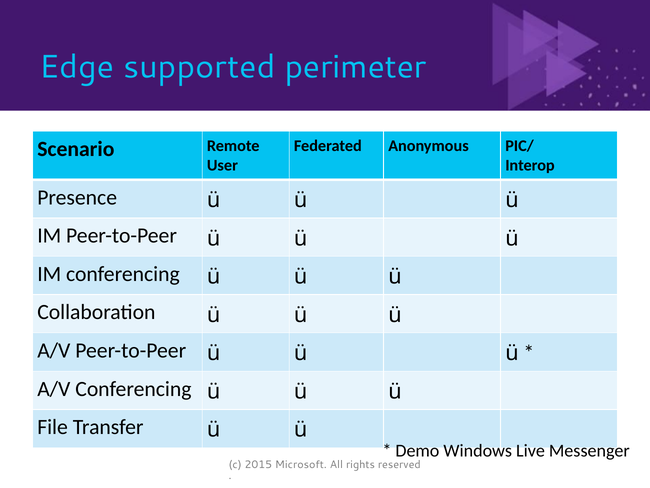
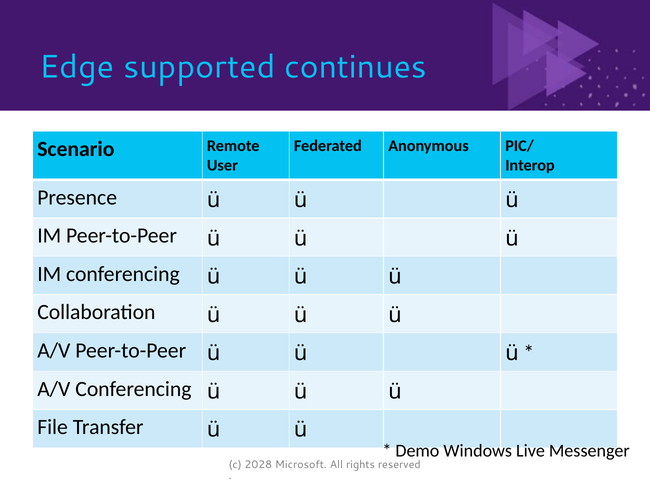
perimeter: perimeter -> continues
2015: 2015 -> 2028
